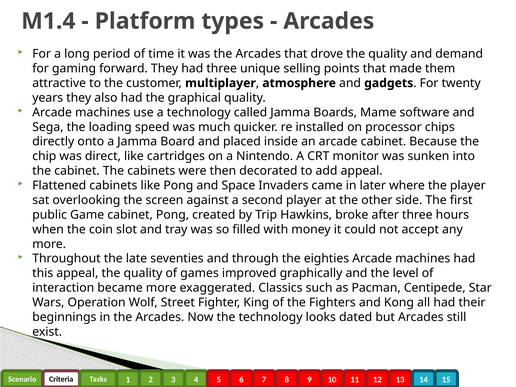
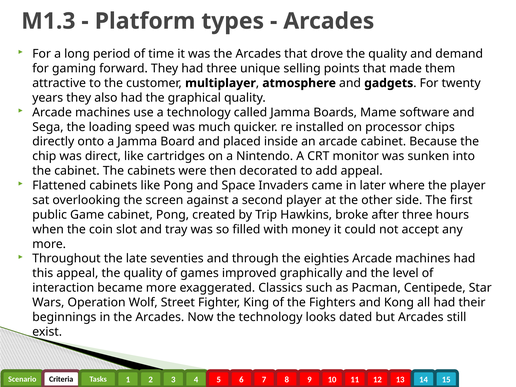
M1.4: M1.4 -> M1.3
